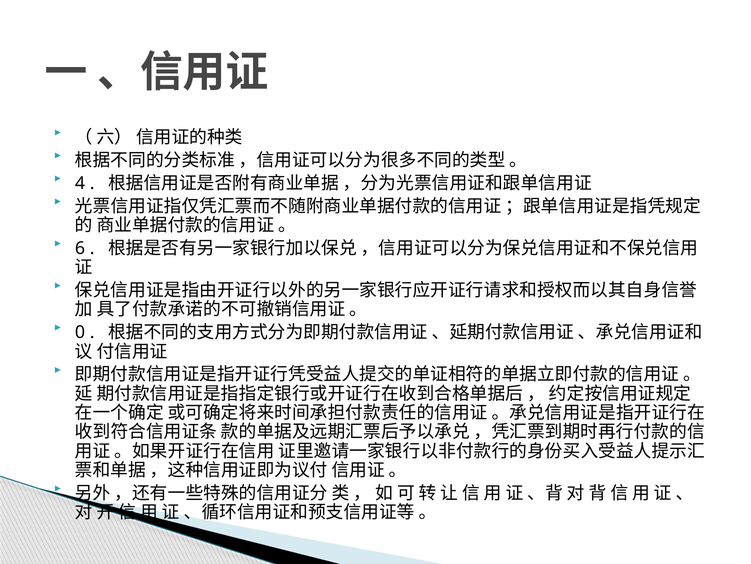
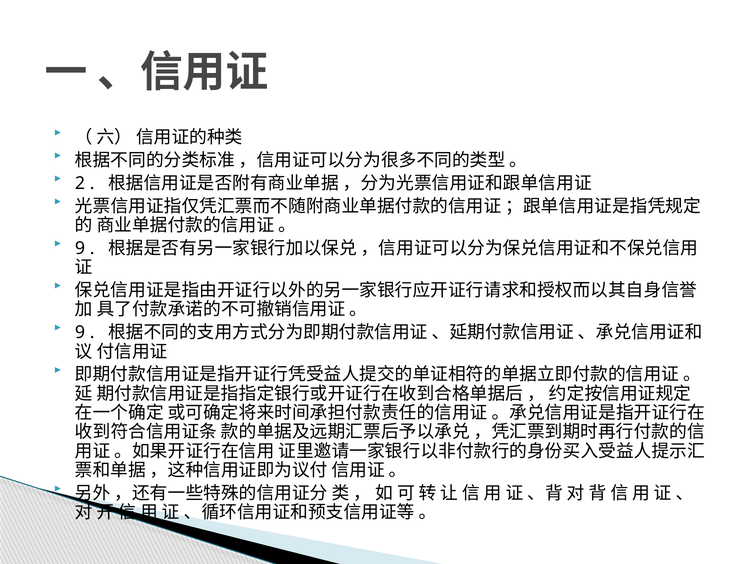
4: 4 -> 2
6 at (80, 248): 6 -> 9
0 at (80, 332): 0 -> 9
